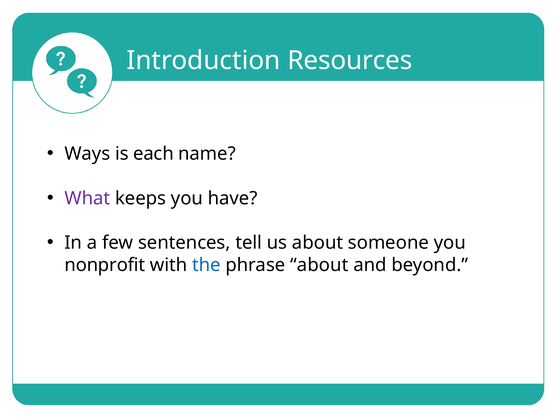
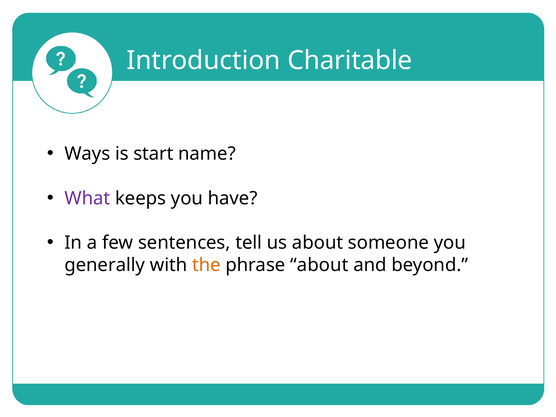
Resources: Resources -> Charitable
each: each -> start
nonprofit: nonprofit -> generally
the colour: blue -> orange
